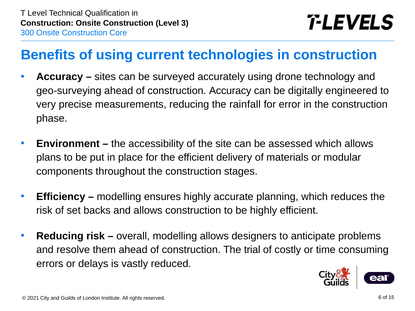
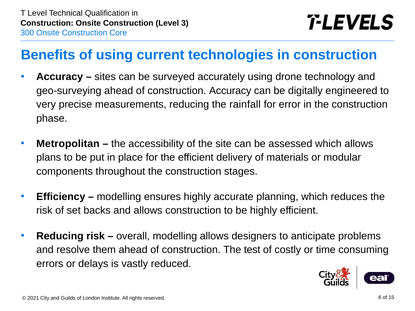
Environment: Environment -> Metropolitan
trial: trial -> test
